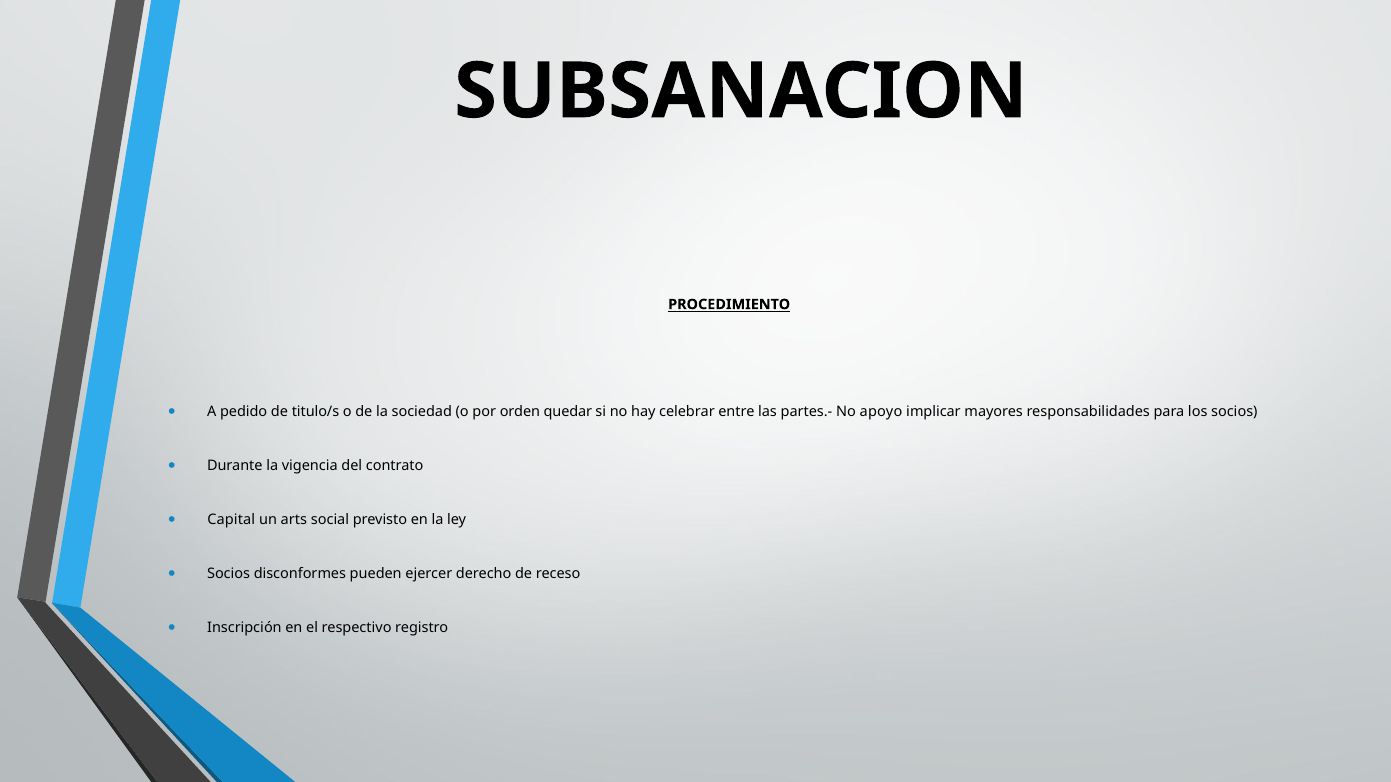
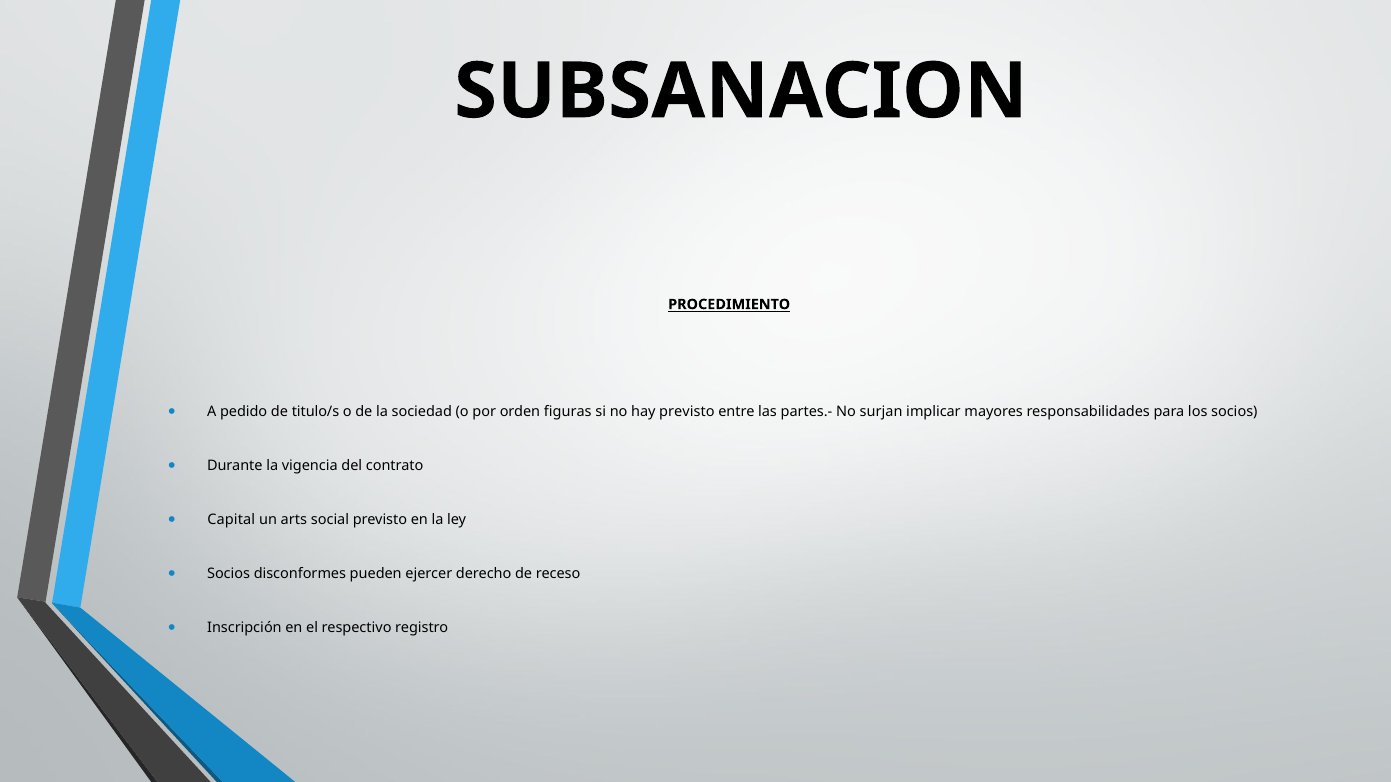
quedar: quedar -> figuras
hay celebrar: celebrar -> previsto
apoyo: apoyo -> surjan
